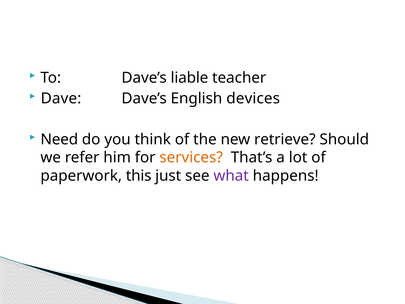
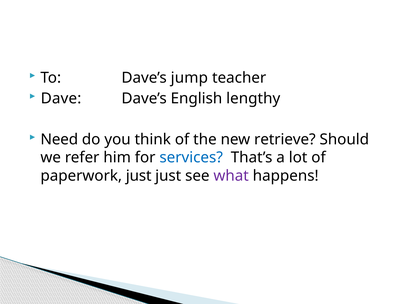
liable: liable -> jump
devices: devices -> lengthy
services colour: orange -> blue
paperwork this: this -> just
